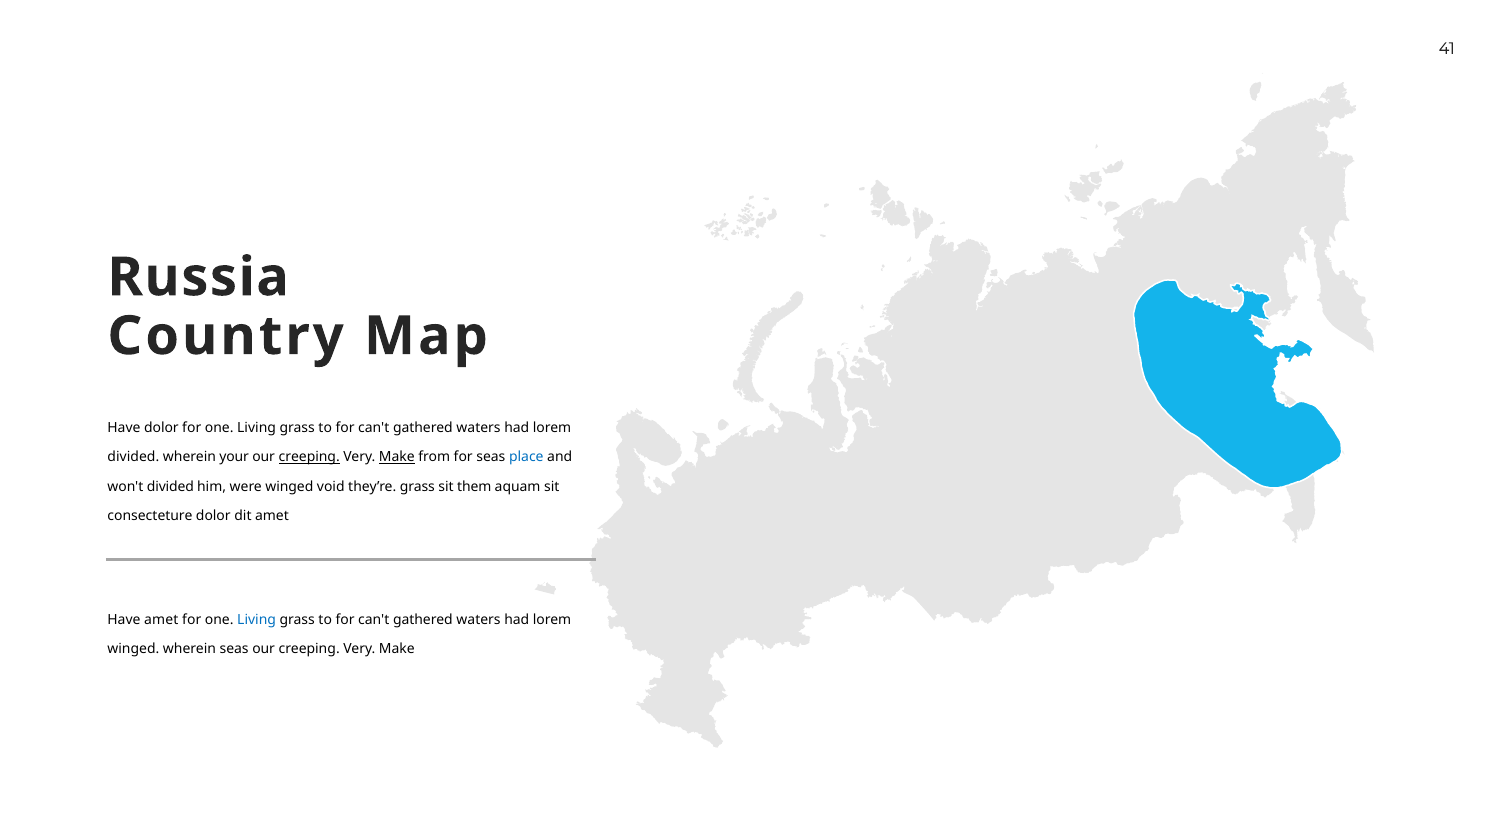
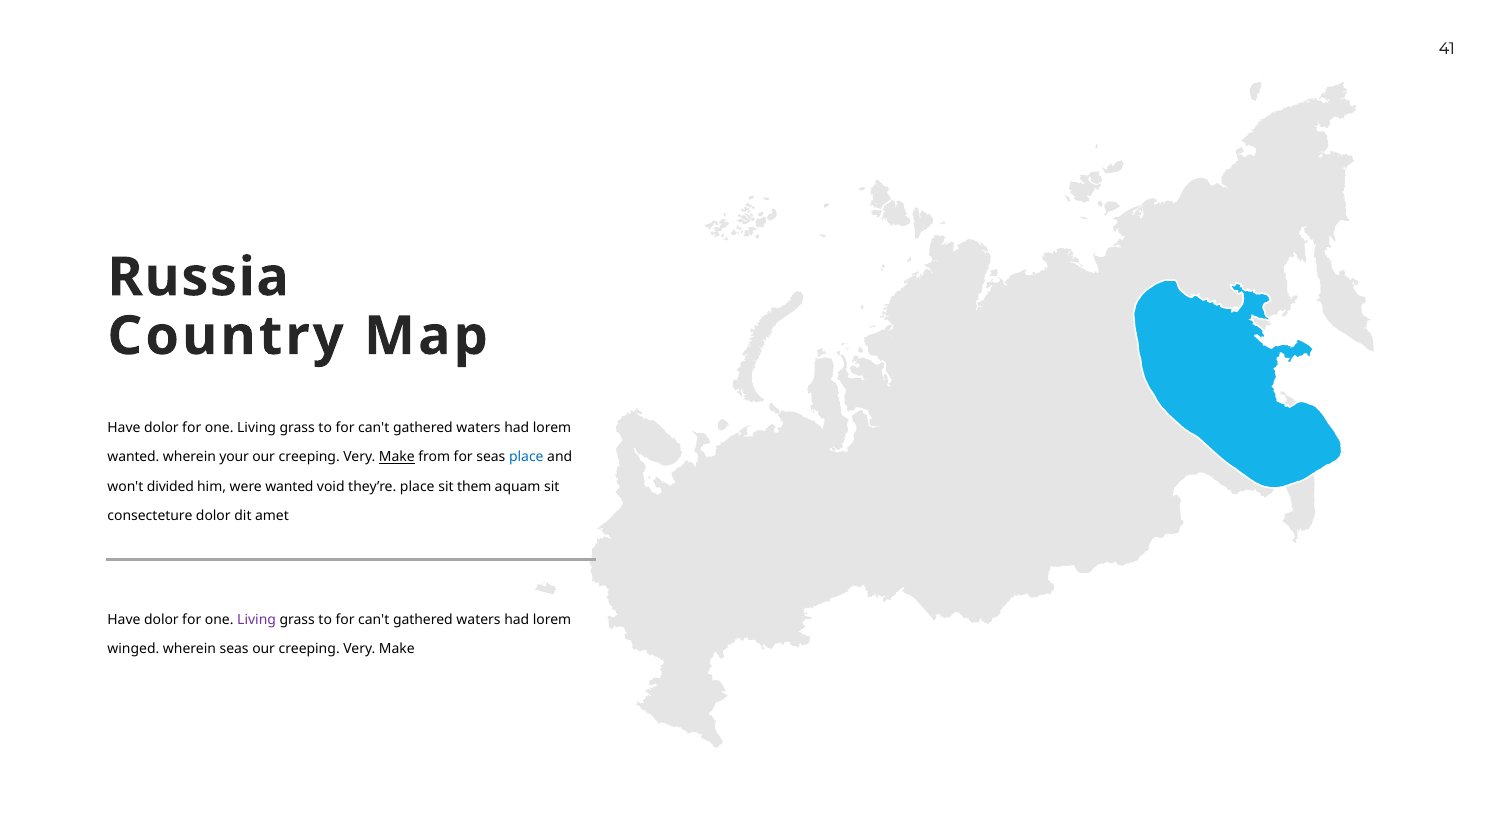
divided at (133, 457): divided -> wanted
creeping at (309, 457) underline: present -> none
were winged: winged -> wanted
they’re grass: grass -> place
amet at (161, 619): amet -> dolor
Living at (257, 619) colour: blue -> purple
